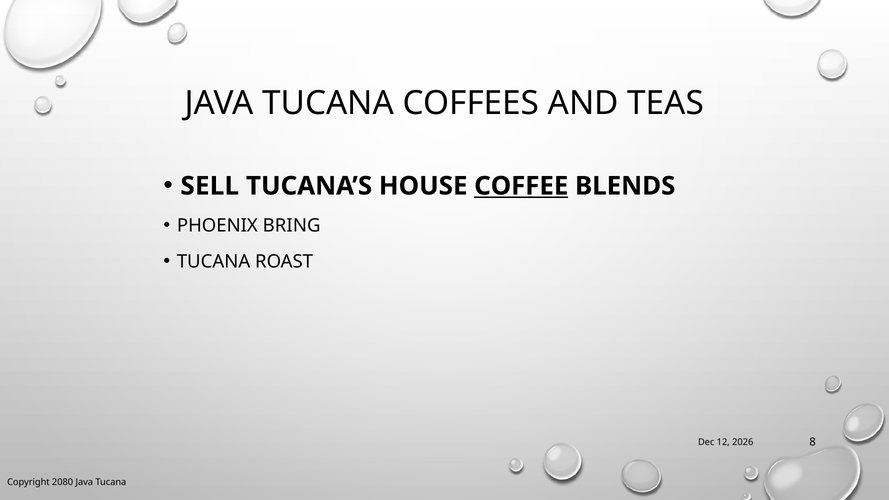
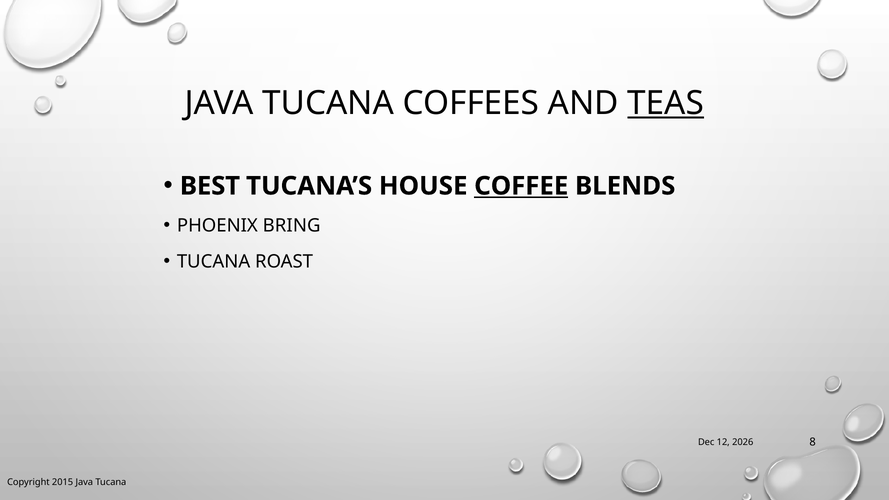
TEAS underline: none -> present
SELL: SELL -> BEST
2080: 2080 -> 2015
